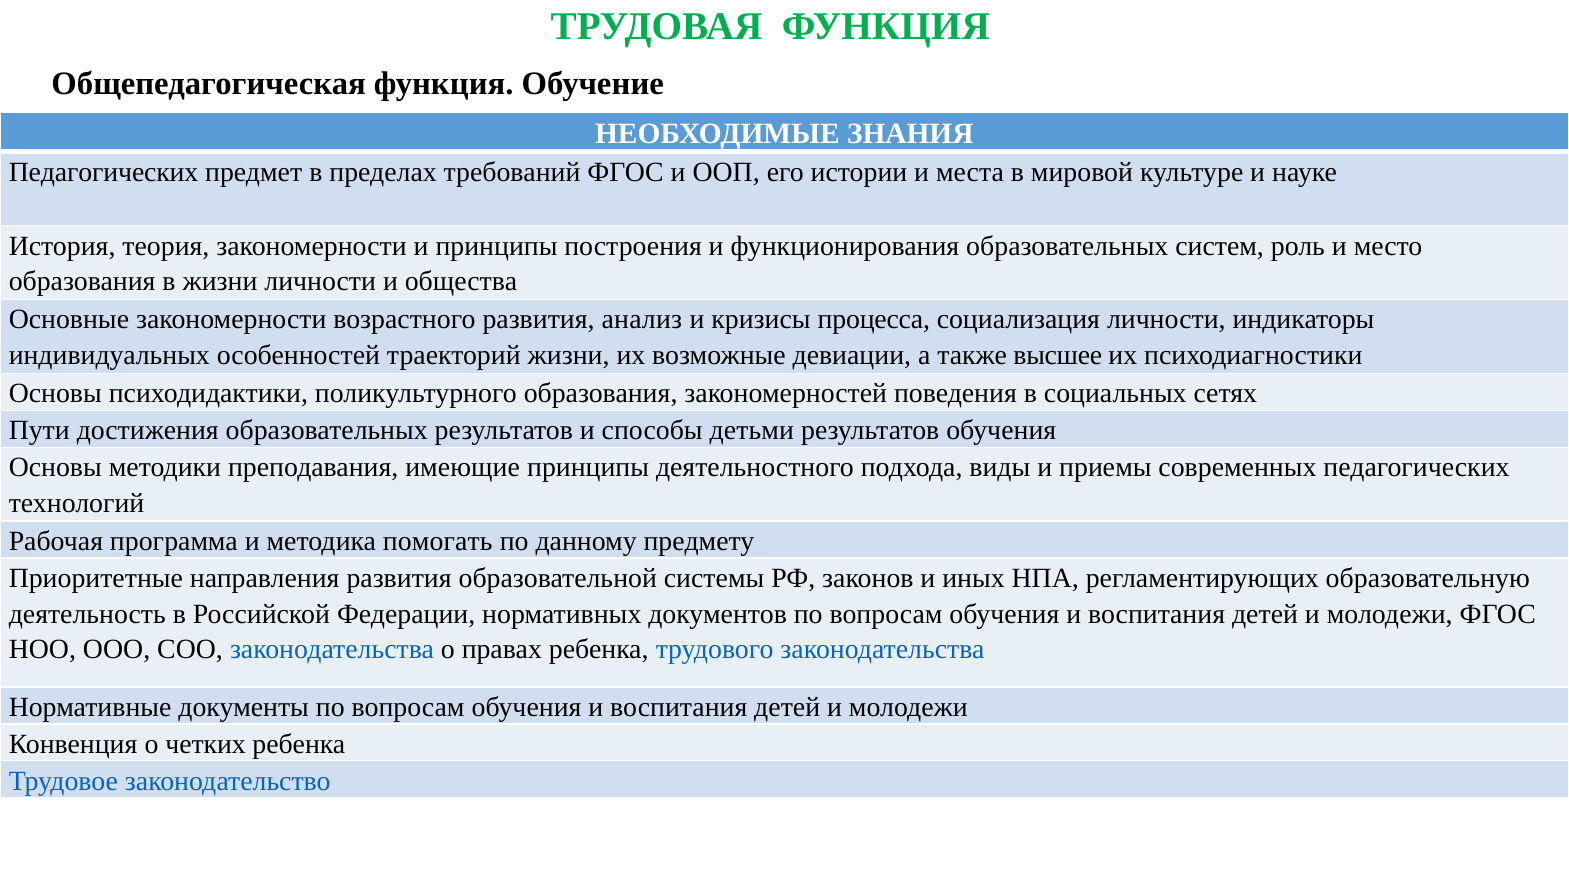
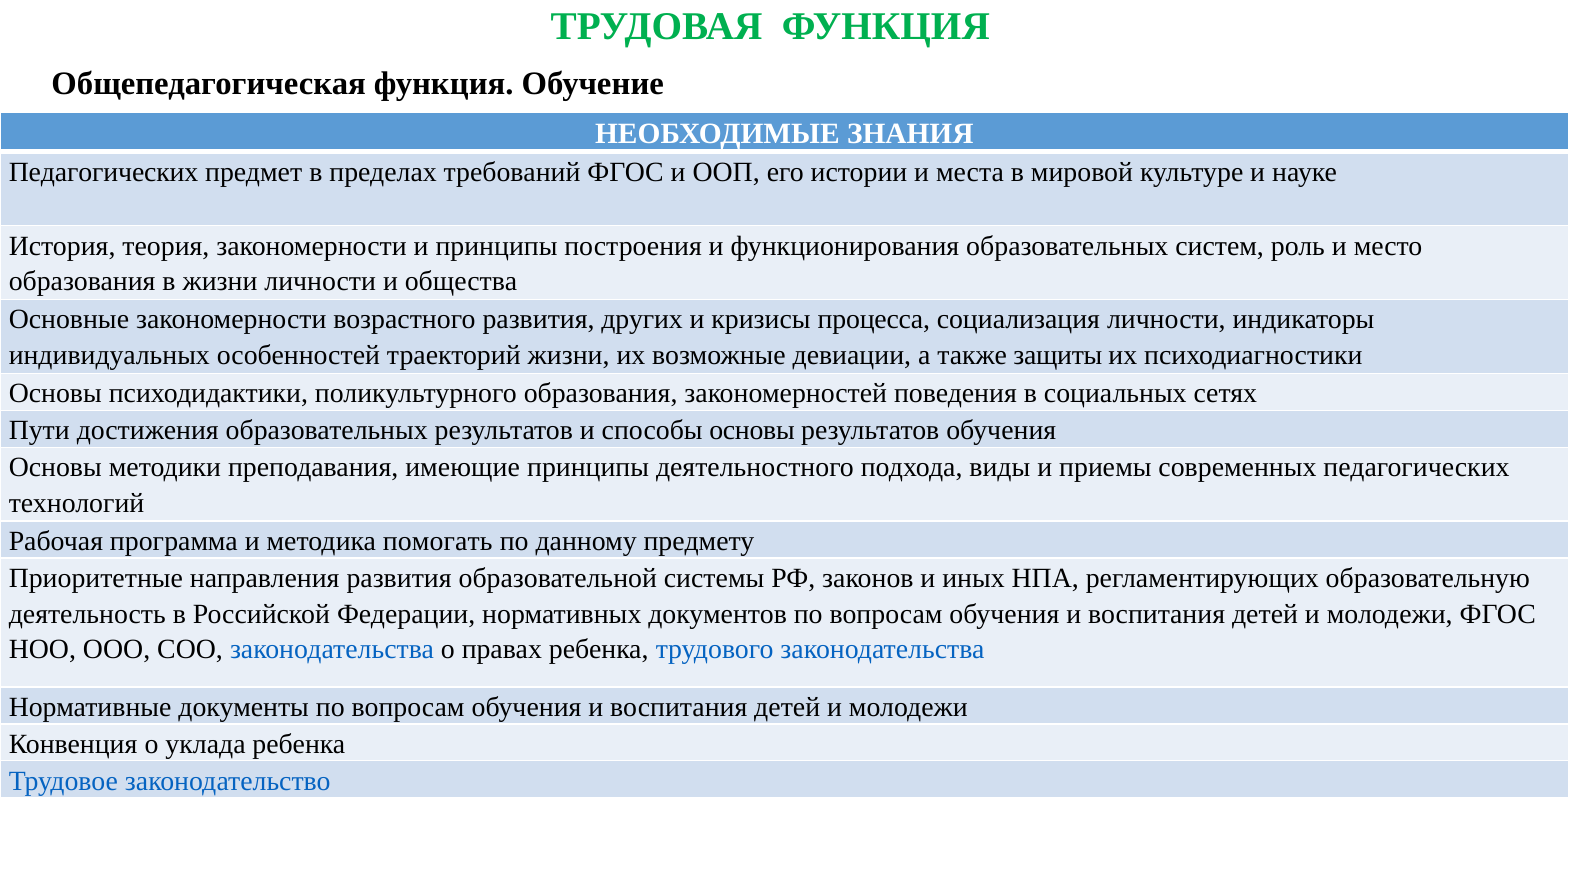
анализ: анализ -> других
высшее: высшее -> защиты
способы детьми: детьми -> основы
четких: четких -> уклада
